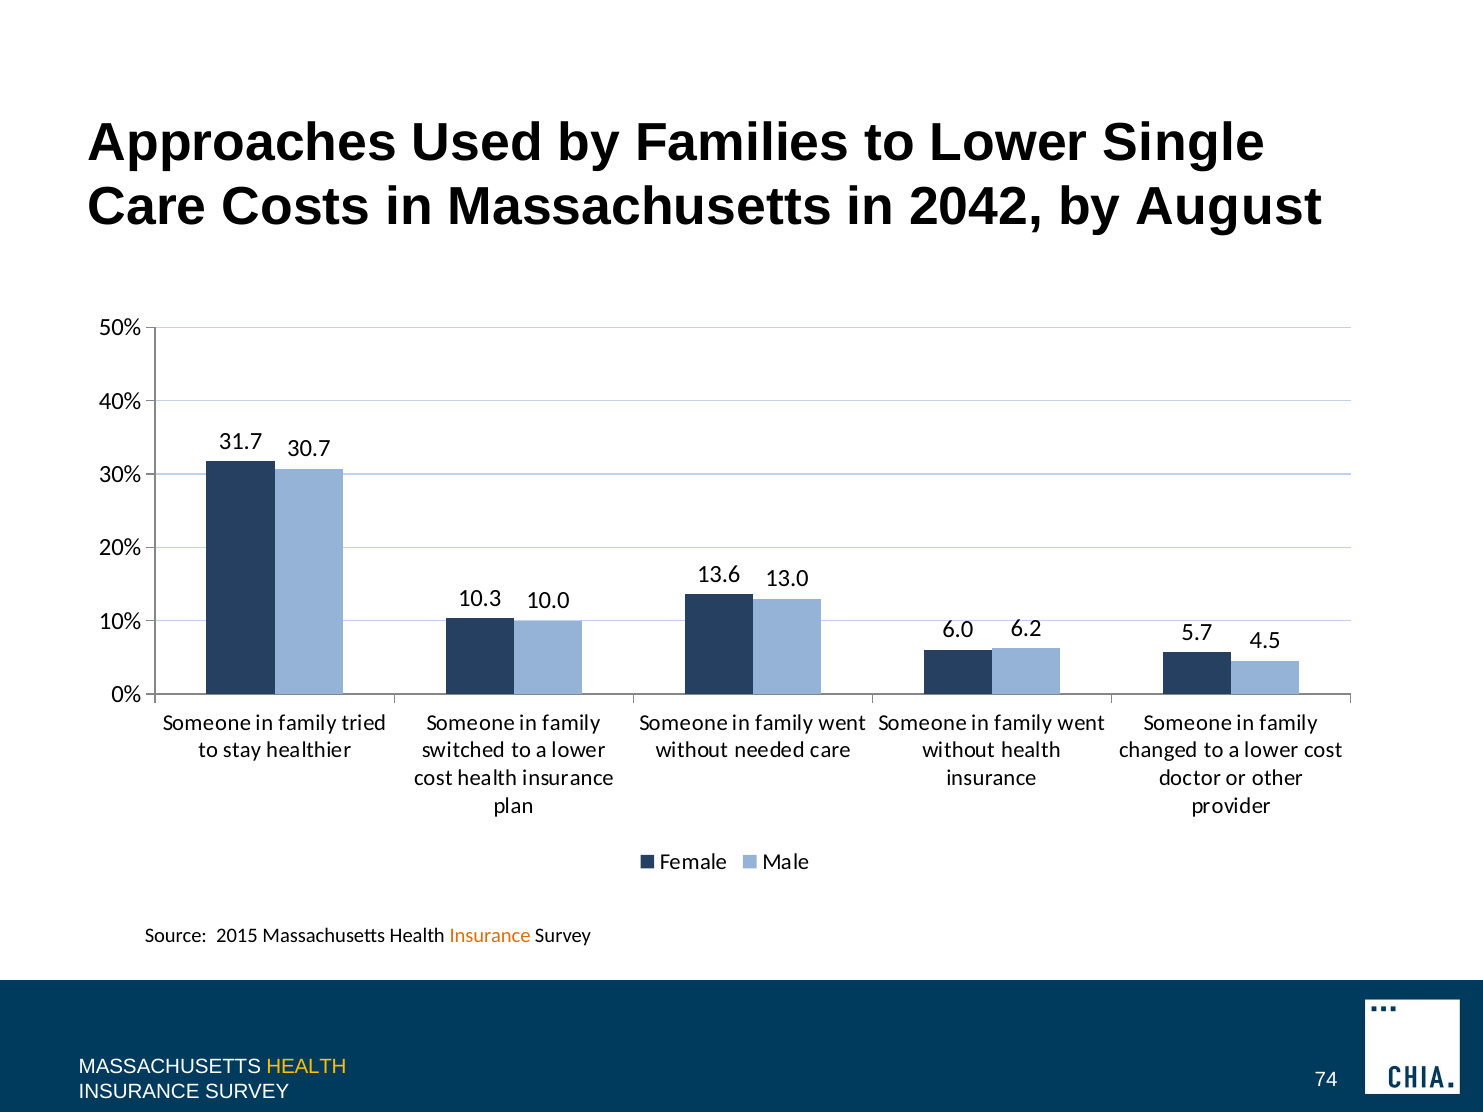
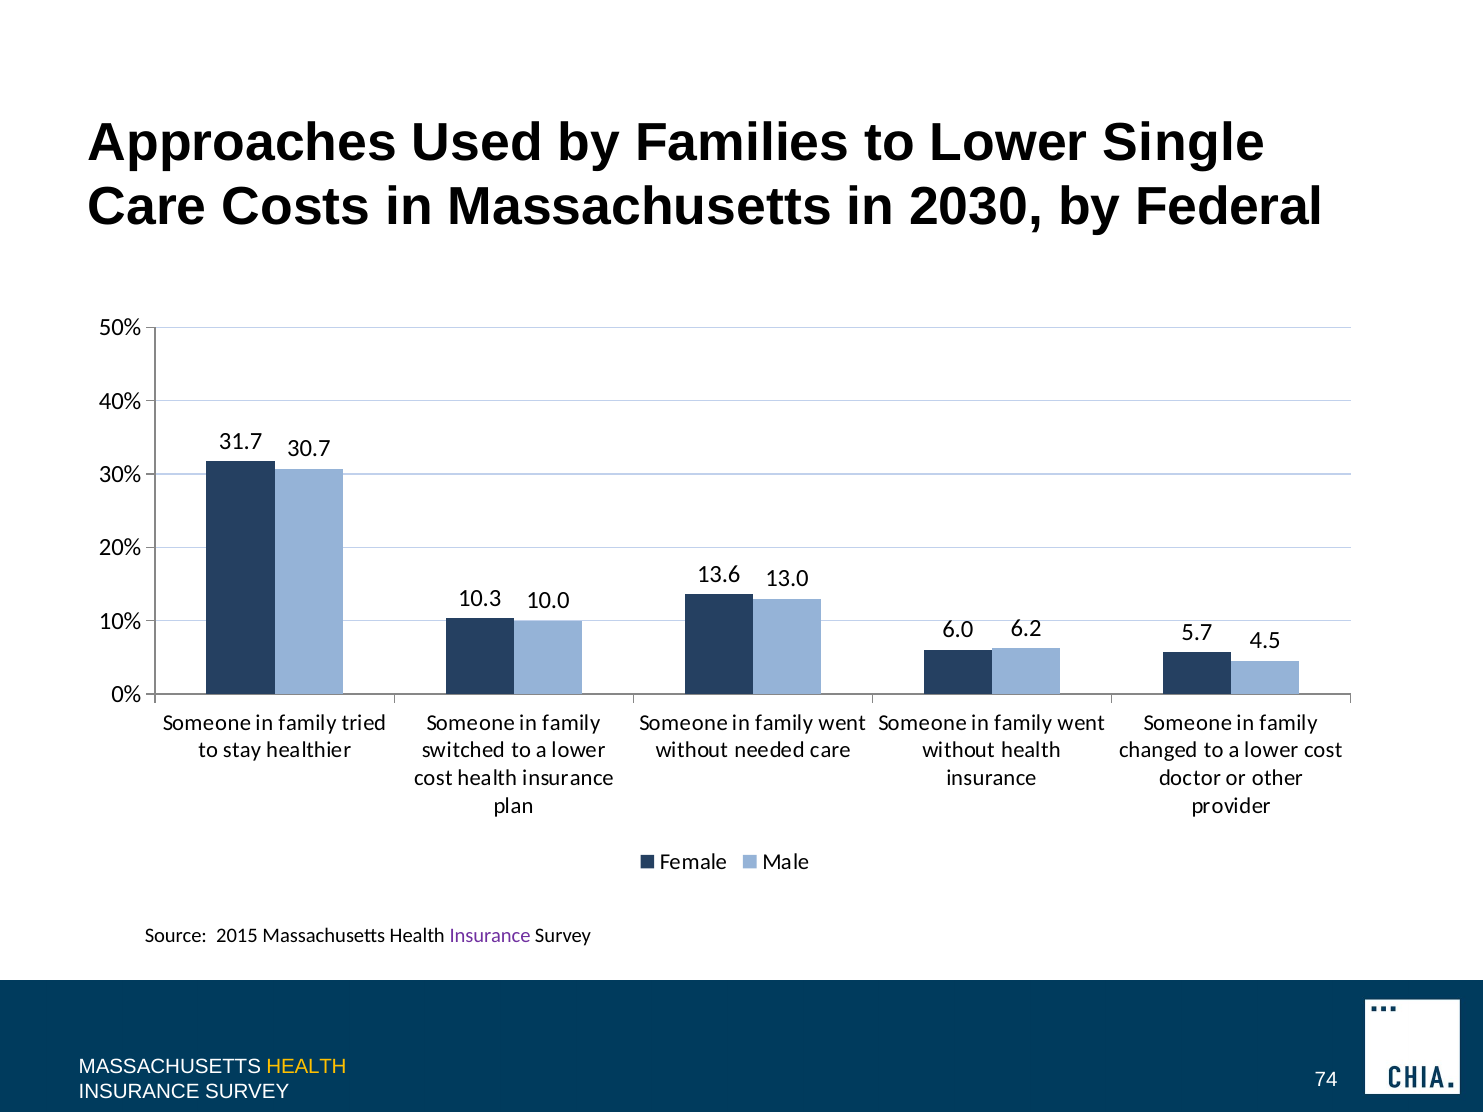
2042: 2042 -> 2030
August: August -> Federal
Insurance at (490, 936) colour: orange -> purple
